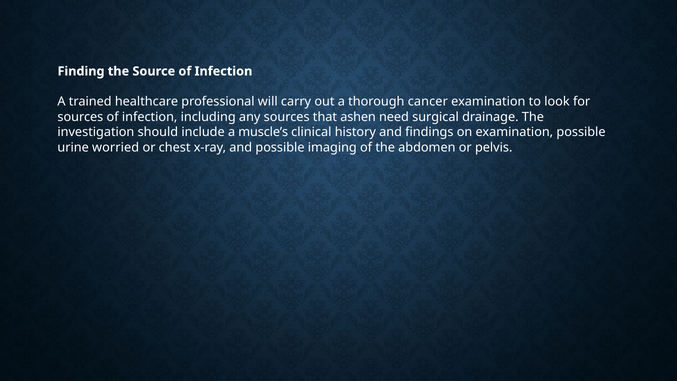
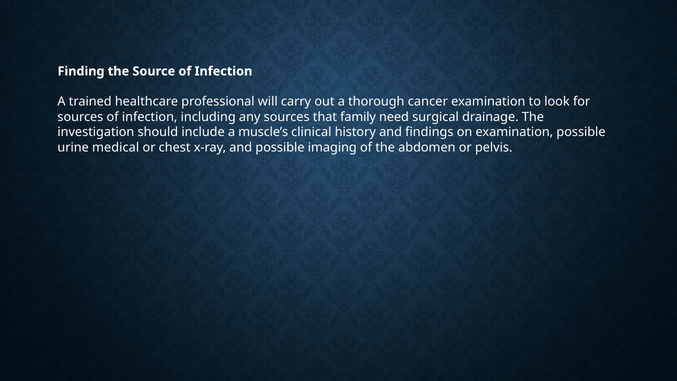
ashen: ashen -> family
worried: worried -> medical
